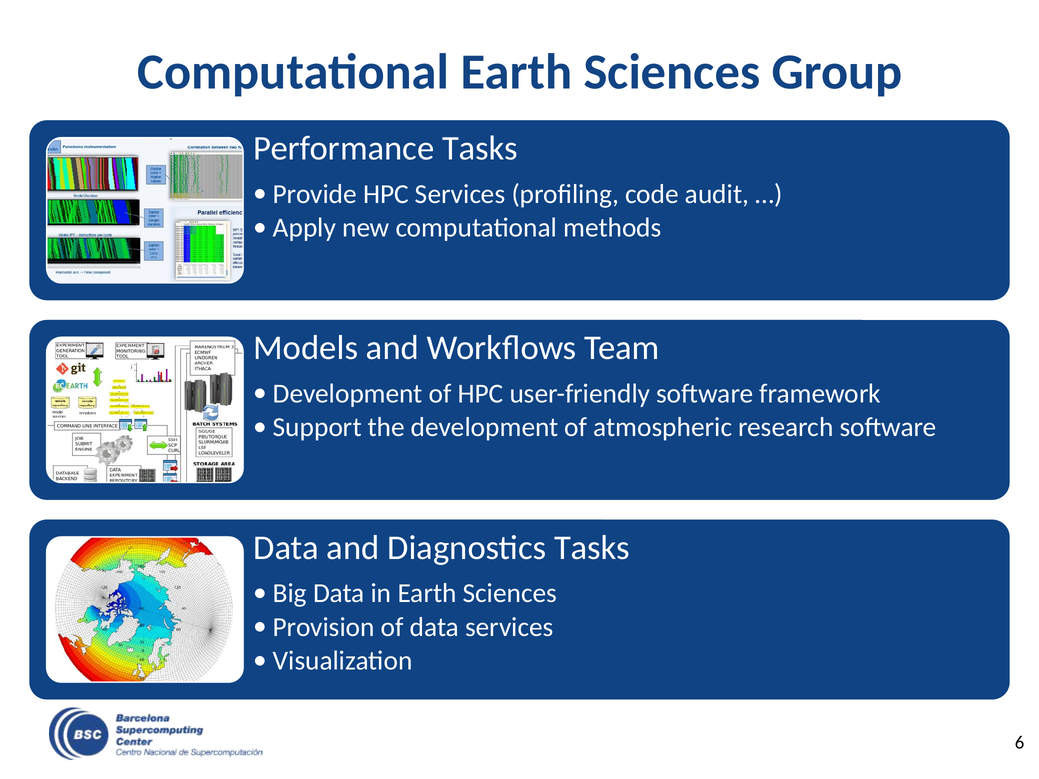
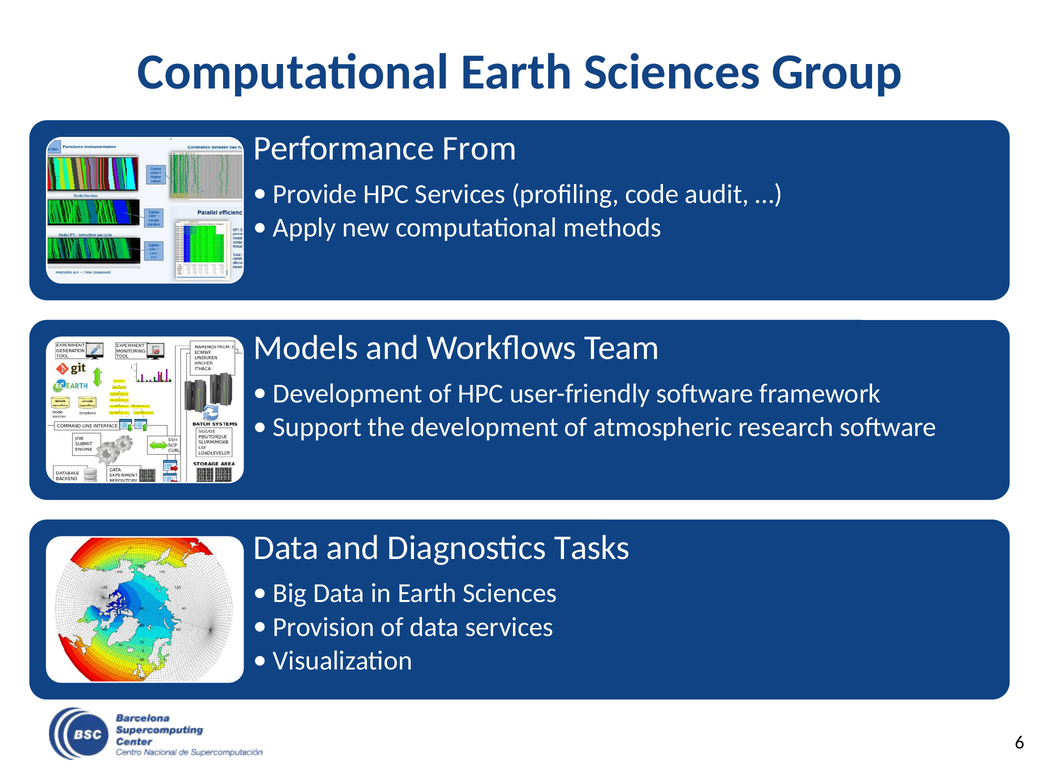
Performance Tasks: Tasks -> From
